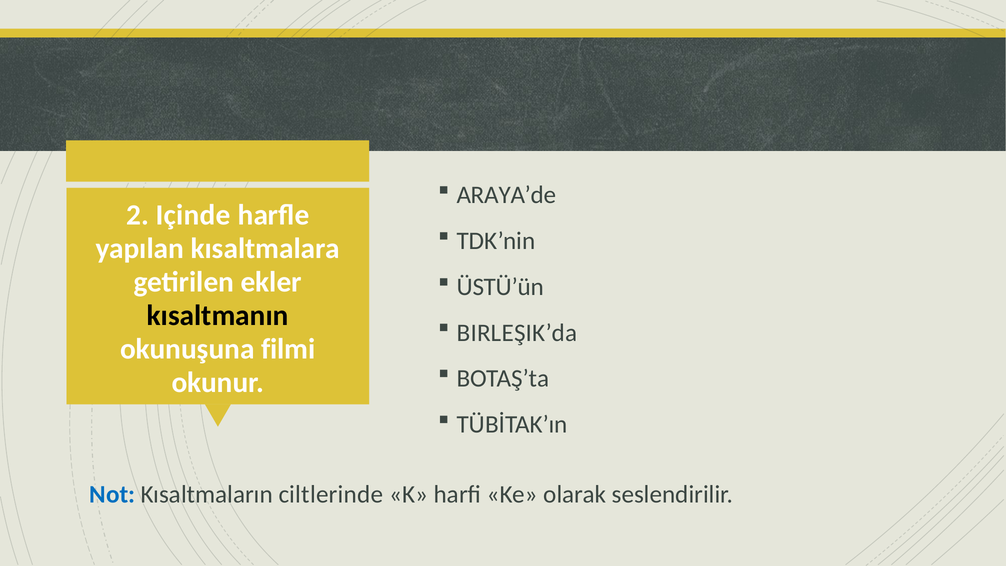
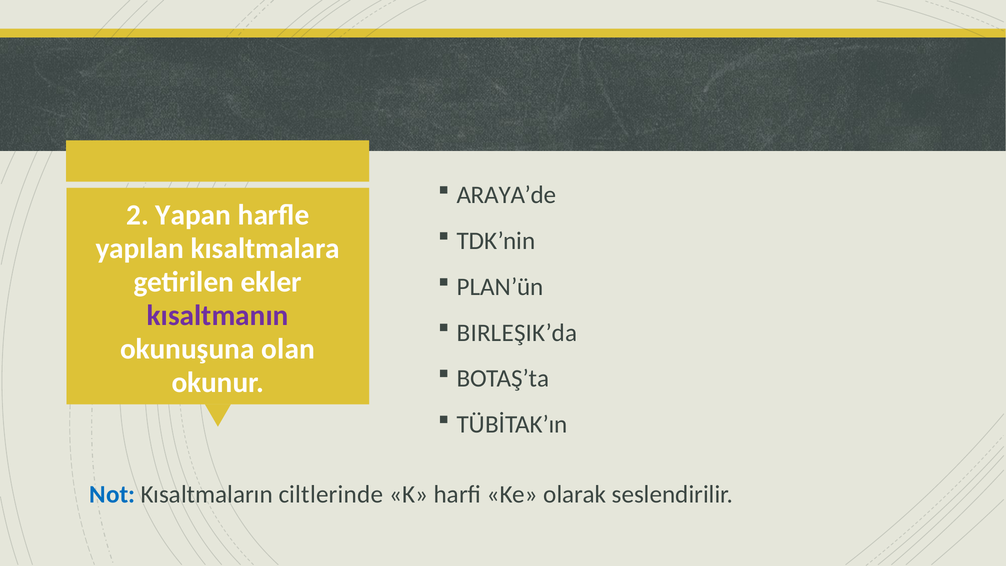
Içinde: Içinde -> Yapan
ÜSTÜ’ün: ÜSTÜ’ün -> PLAN’ün
kısaltmanın colour: black -> purple
filmi: filmi -> olan
